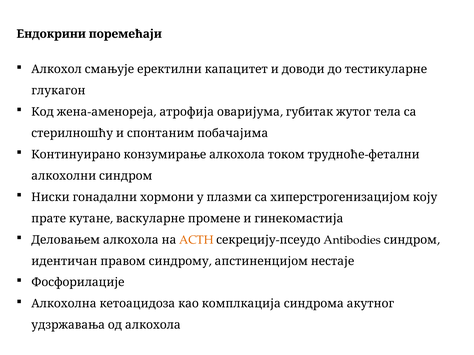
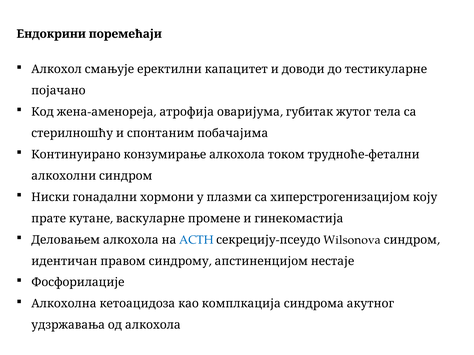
глукагон: глукагон -> појачано
ACTH colour: orange -> blue
Antibodies: Antibodies -> Wilsonova
